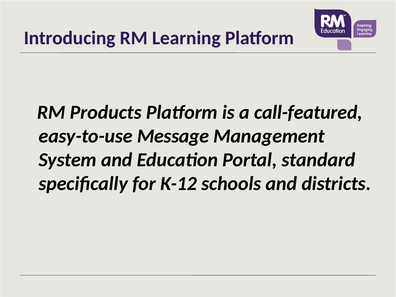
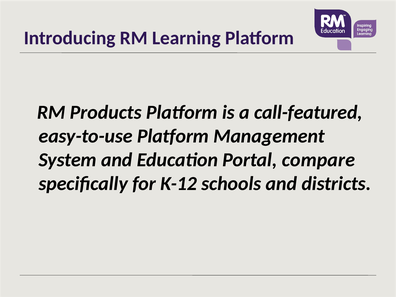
easy-to-use Message: Message -> Platform
standard: standard -> compare
